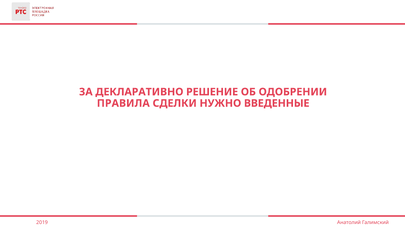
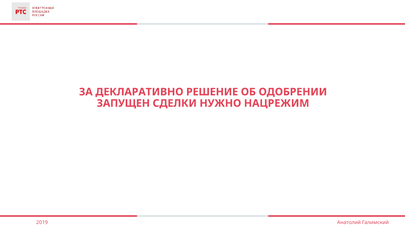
ПРАВИЛА: ПРАВИЛА -> ЗАПУЩЕН
ВВЕДЕННЫЕ: ВВЕДЕННЫЕ -> НАЦРЕЖИМ
